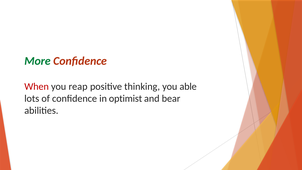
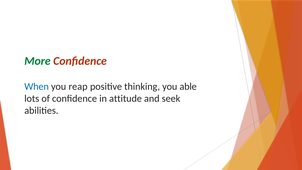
When colour: red -> blue
optimist: optimist -> attitude
bear: bear -> seek
